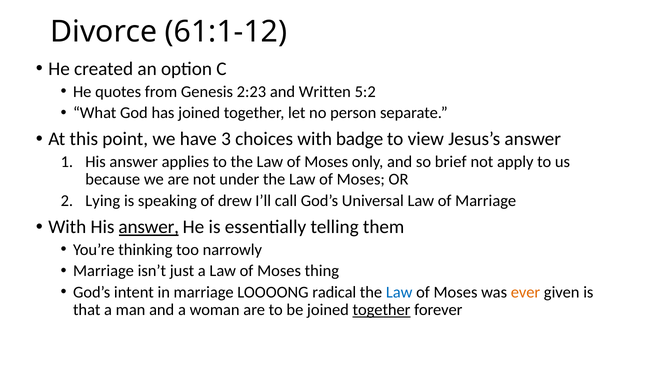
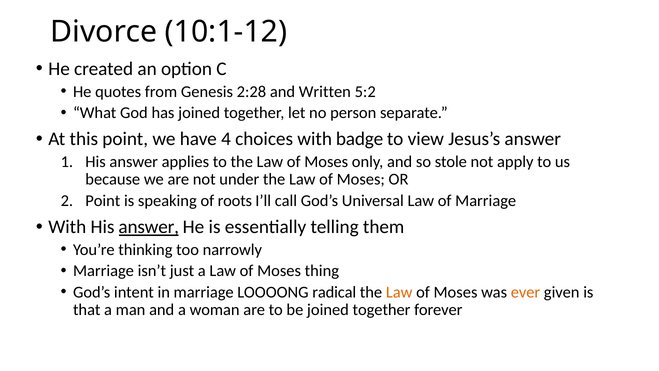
61:1-12: 61:1-12 -> 10:1-12
2:23: 2:23 -> 2:28
3: 3 -> 4
brief: brief -> stole
2 Lying: Lying -> Point
drew: drew -> roots
Law at (399, 292) colour: blue -> orange
together at (382, 310) underline: present -> none
